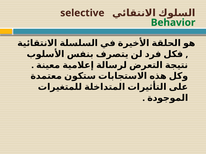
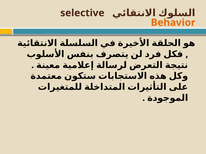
Behavior colour: green -> orange
